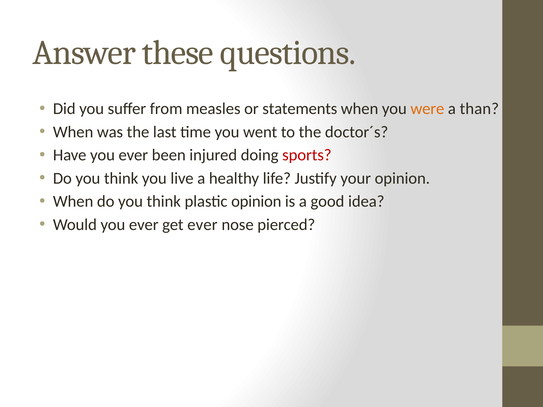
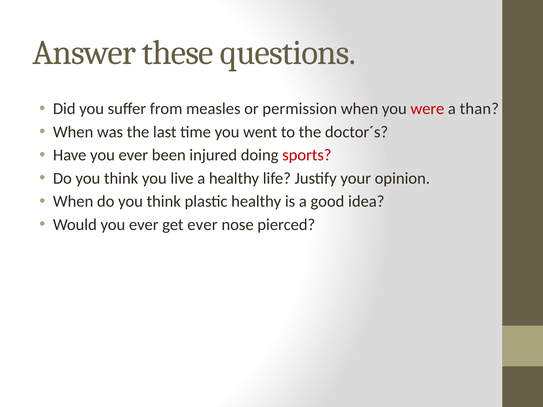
statements: statements -> permission
were colour: orange -> red
plastic opinion: opinion -> healthy
